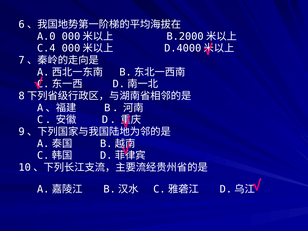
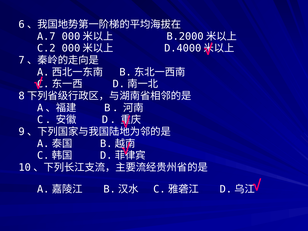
A.0: A.0 -> A.7
C.4: C.4 -> C.2
